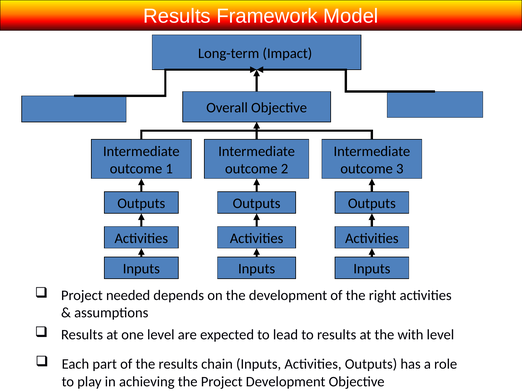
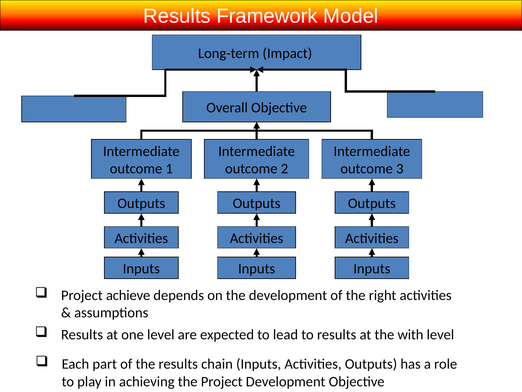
needed: needed -> achieve
